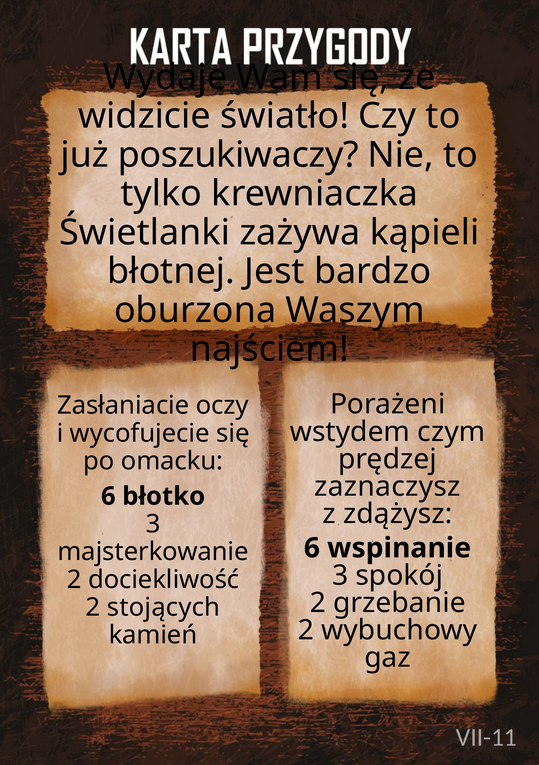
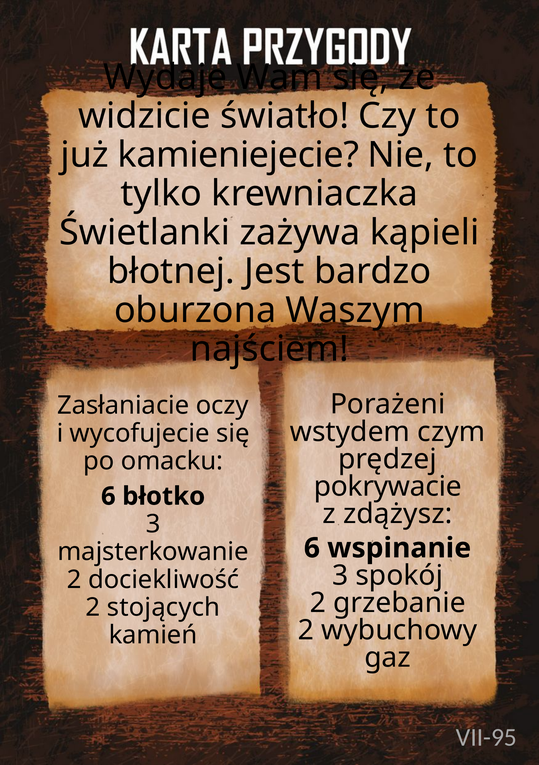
poszukiwaczy: poszukiwaczy -> kamieniejecie
zaznaczysz: zaznaczysz -> pokrywacie
VII-11: VII-11 -> VII-95
